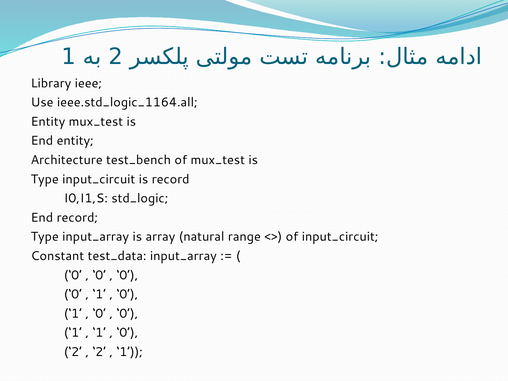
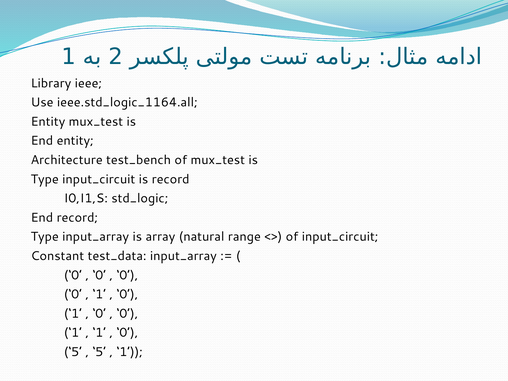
2 at (73, 352): 2 -> 5
2 at (99, 352): 2 -> 5
